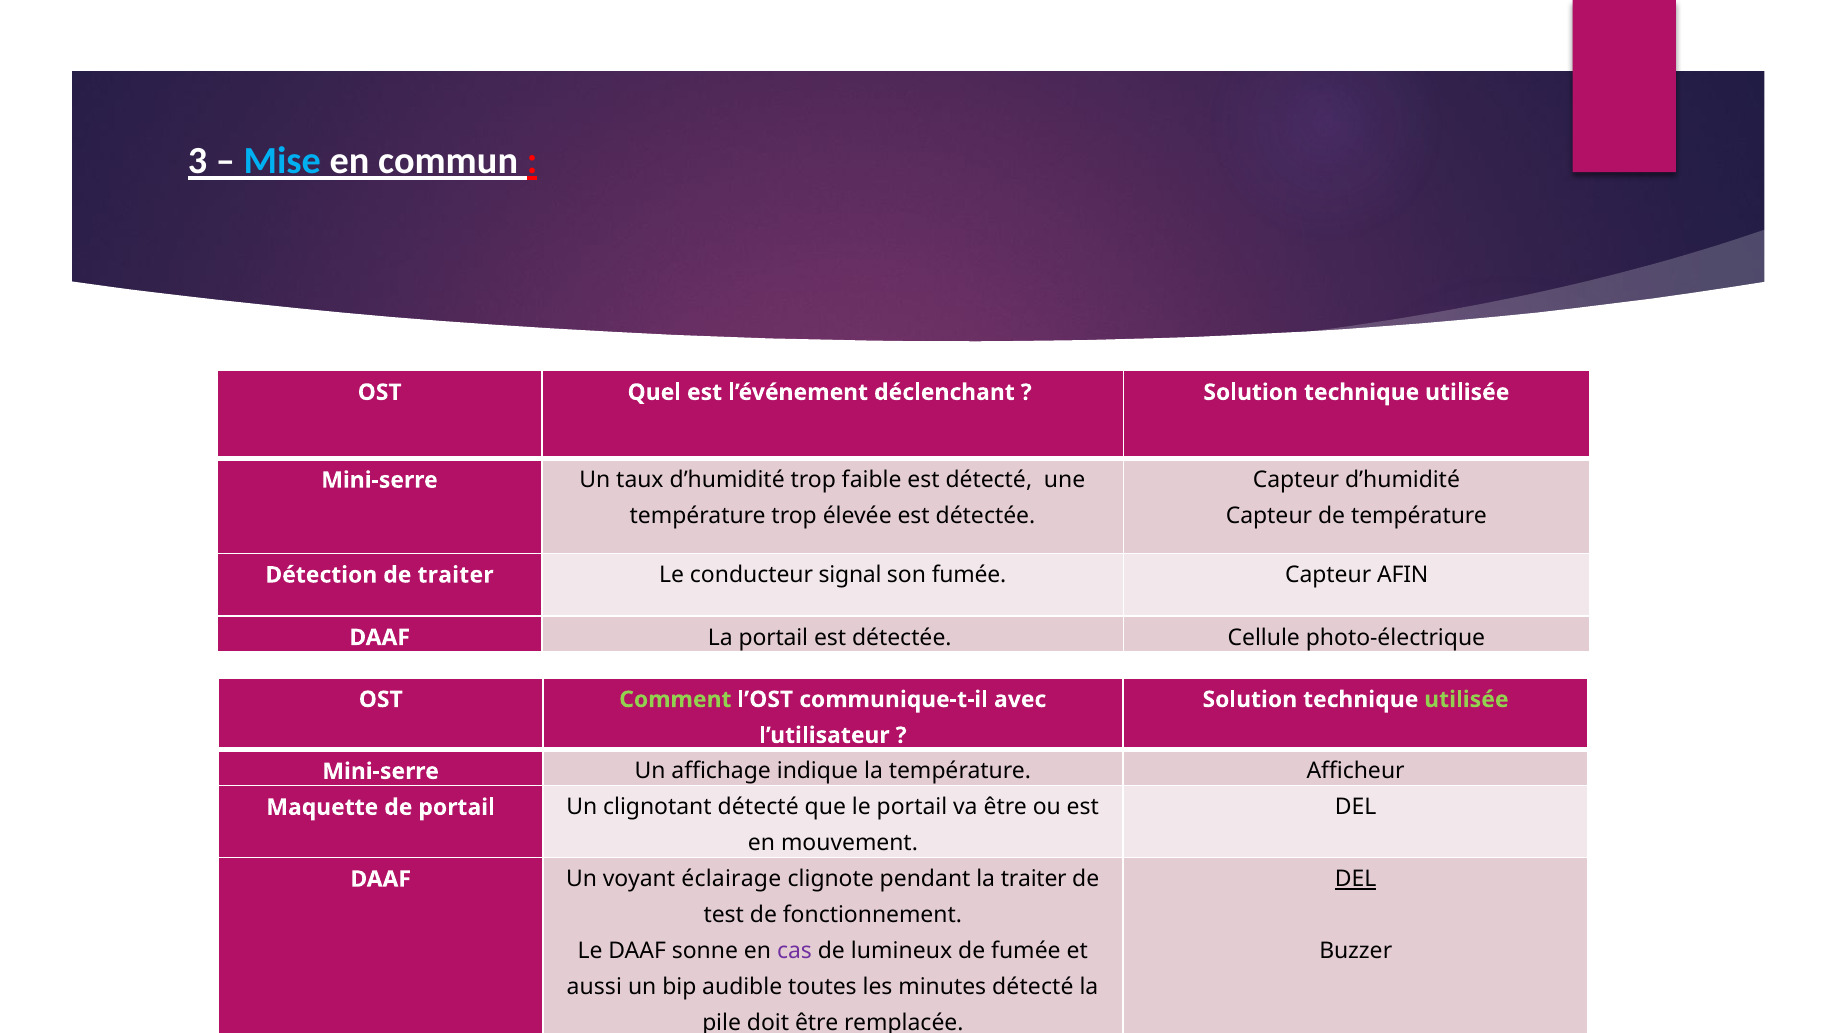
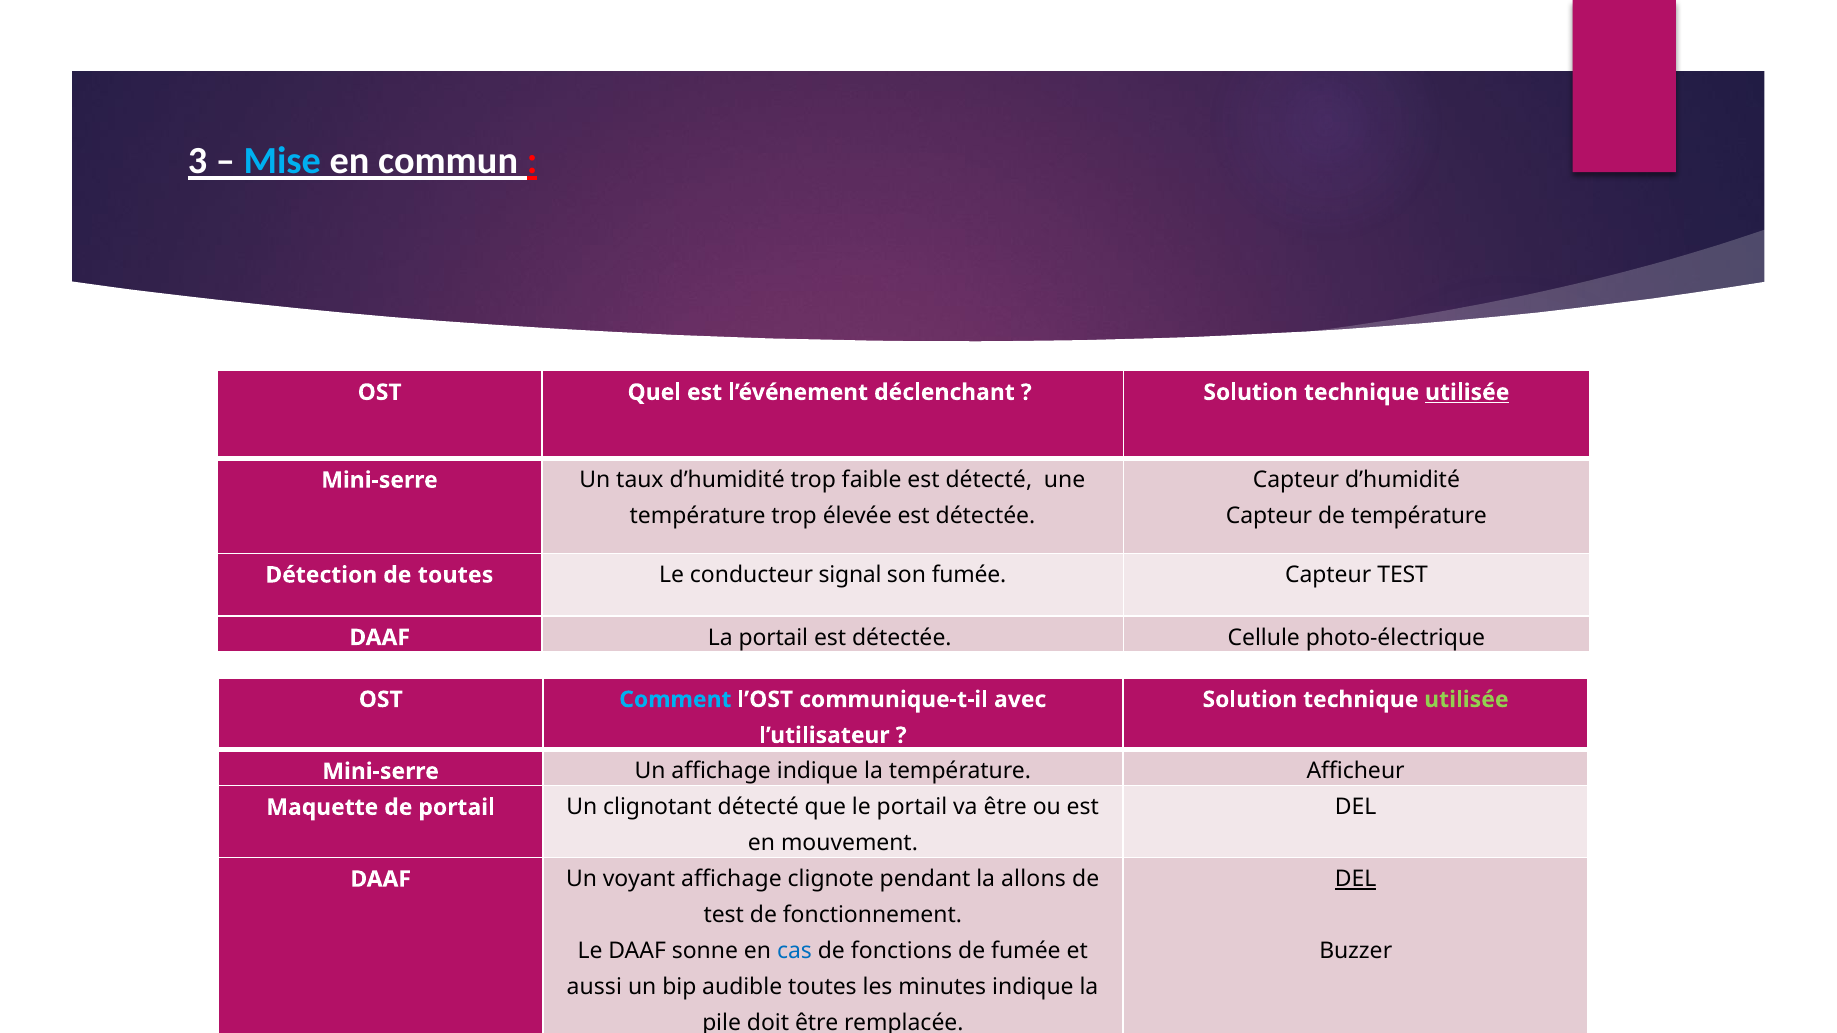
utilisée at (1467, 392) underline: none -> present
de traiter: traiter -> toutes
Capteur AFIN: AFIN -> TEST
Comment colour: light green -> light blue
voyant éclairage: éclairage -> affichage
la traiter: traiter -> allons
cas colour: purple -> blue
lumineux: lumineux -> fonctions
minutes détecté: détecté -> indique
